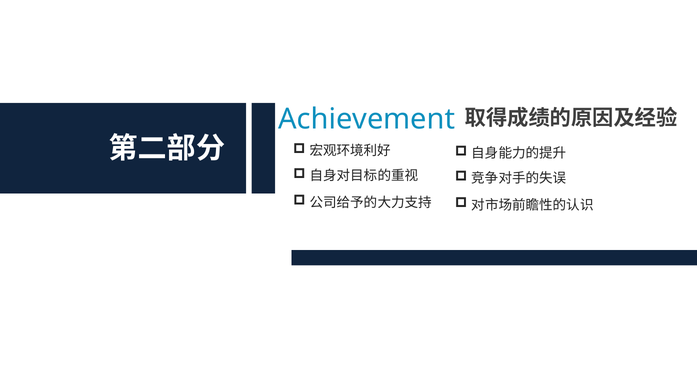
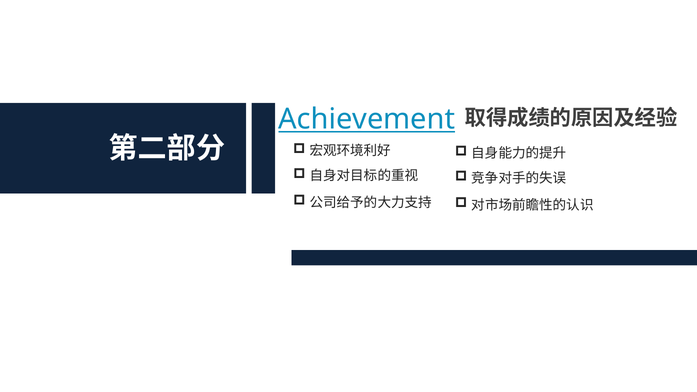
Achievement underline: none -> present
